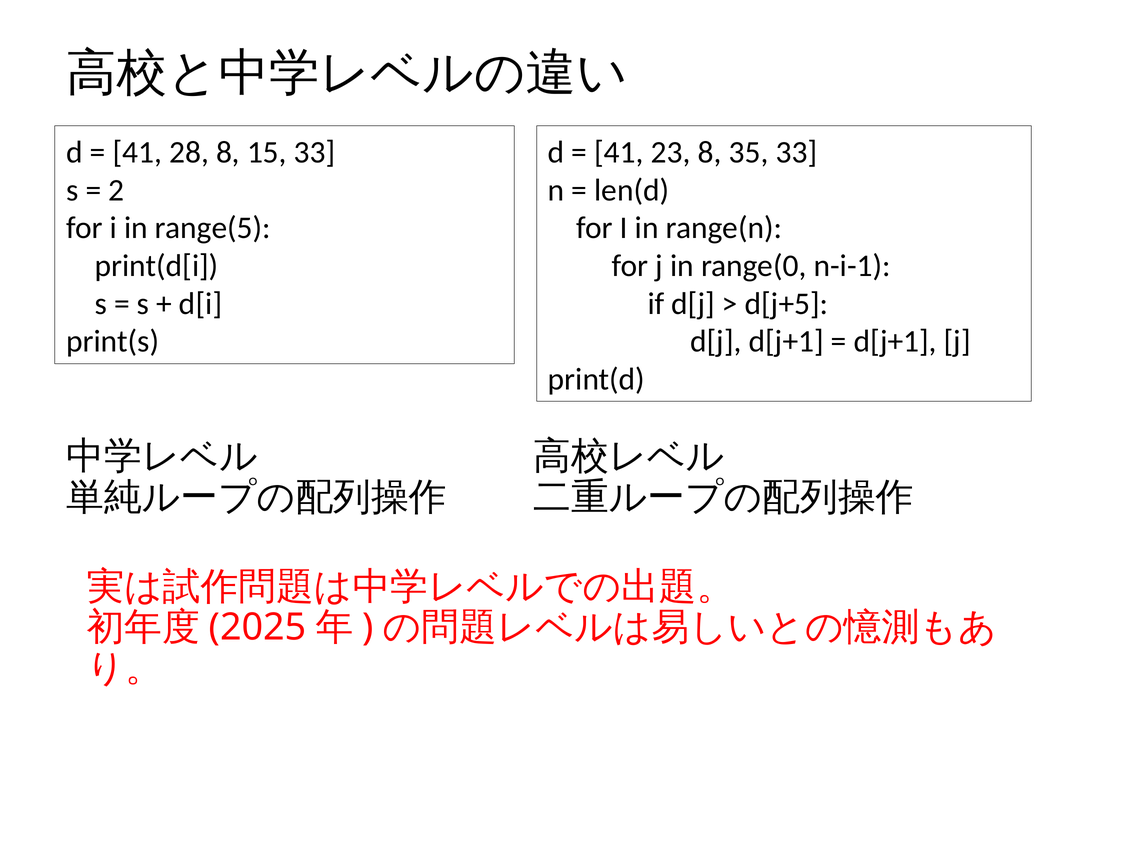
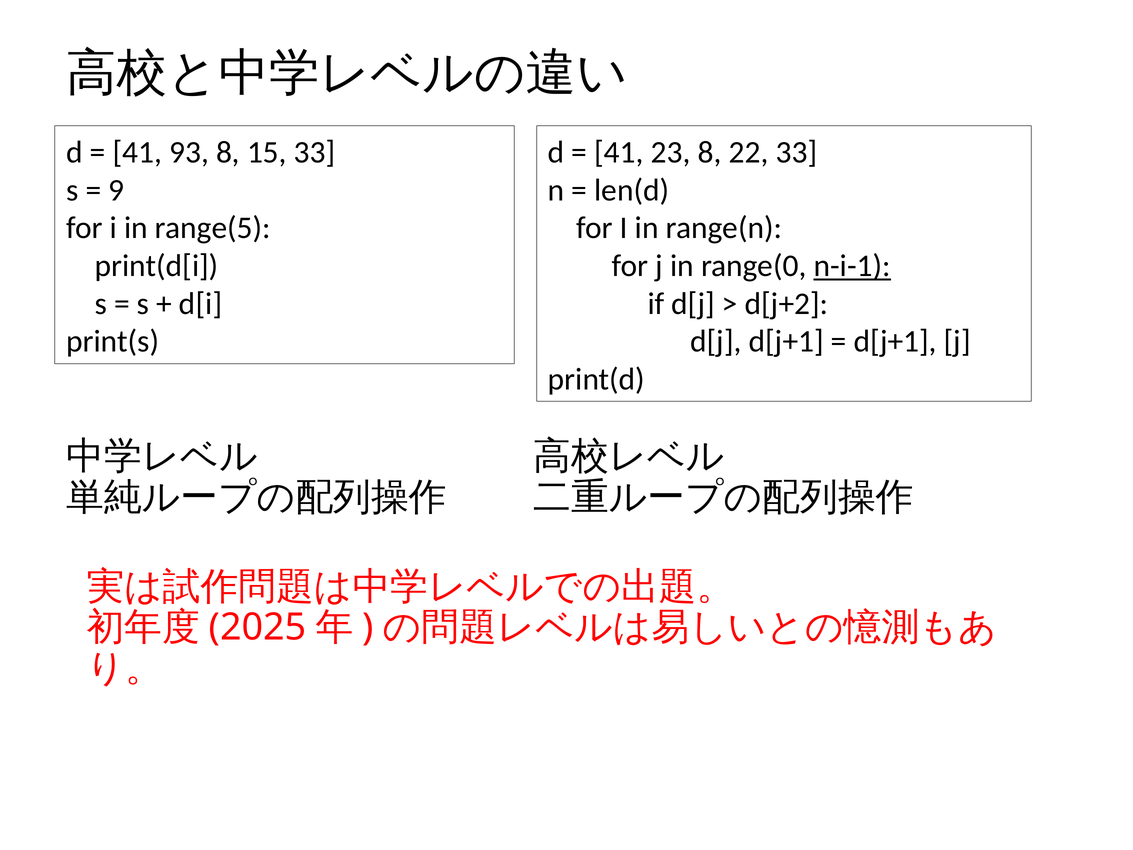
28: 28 -> 93
35: 35 -> 22
2: 2 -> 9
n-i-1 underline: none -> present
d[j+5: d[j+5 -> d[j+2
